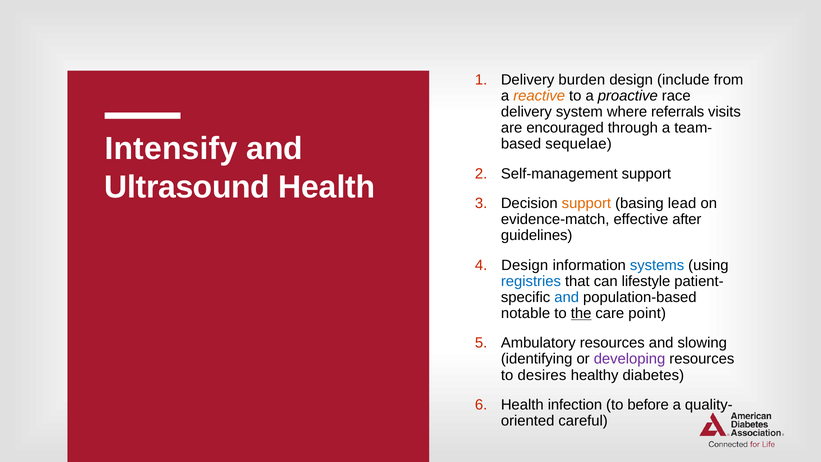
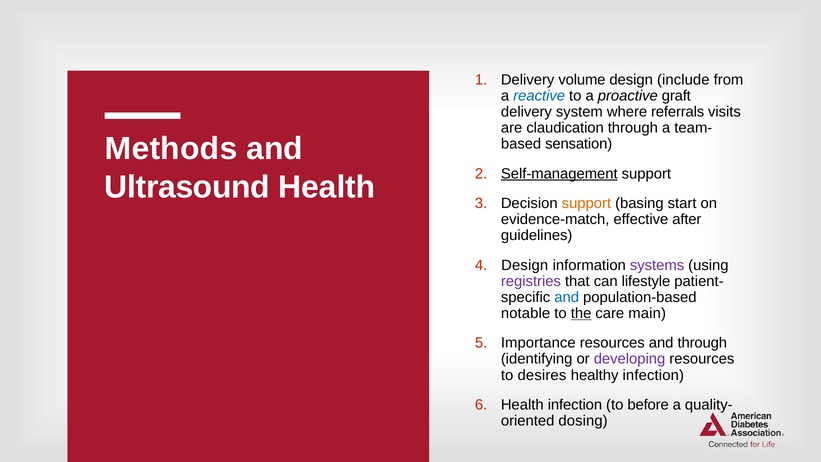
burden: burden -> volume
reactive colour: orange -> blue
race: race -> graft
encouraged: encouraged -> claudication
Intensify: Intensify -> Methods
sequelae: sequelae -> sensation
Self-management underline: none -> present
lead: lead -> start
systems colour: blue -> purple
registries colour: blue -> purple
point: point -> main
Ambulatory: Ambulatory -> Importance
and slowing: slowing -> through
healthy diabetes: diabetes -> infection
careful: careful -> dosing
